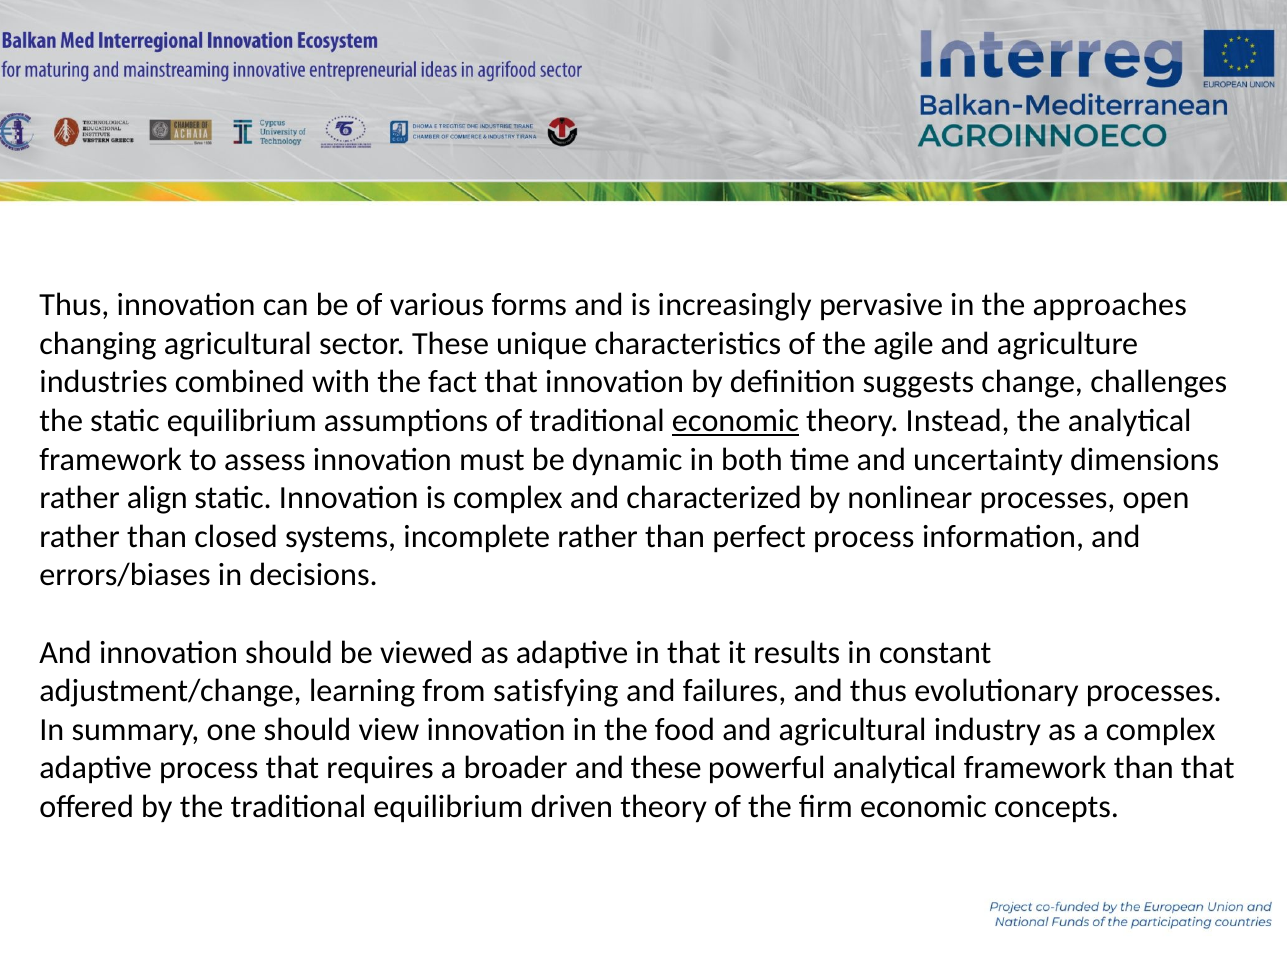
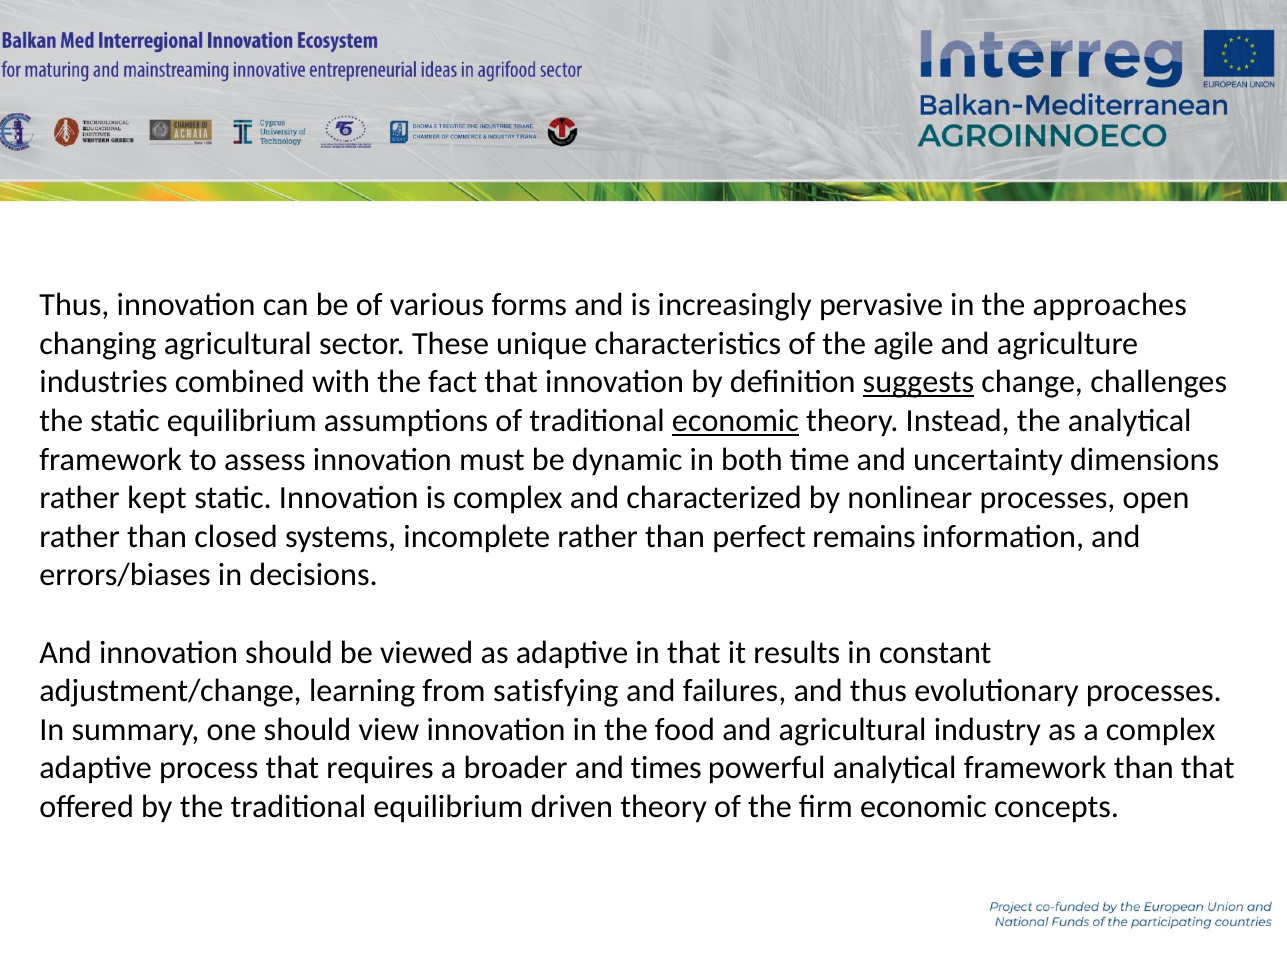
suggests underline: none -> present
align: align -> kept
perfect process: process -> remains
and these: these -> times
